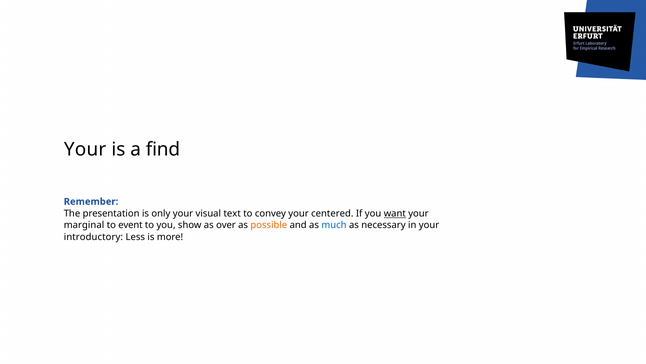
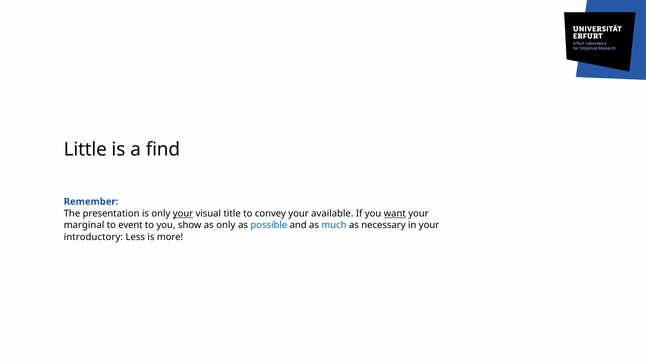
Your at (85, 149): Your -> Little
your at (183, 213) underline: none -> present
text: text -> title
centered: centered -> available
as over: over -> only
possible colour: orange -> blue
